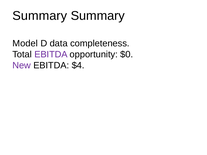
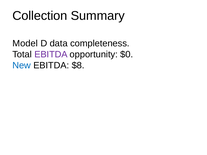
Summary at (40, 16): Summary -> Collection
New colour: purple -> blue
$4: $4 -> $8
